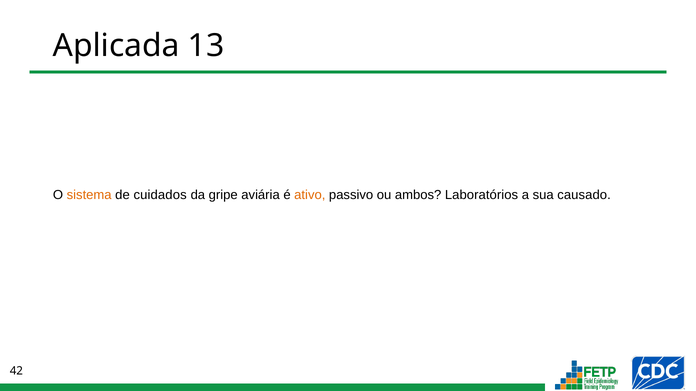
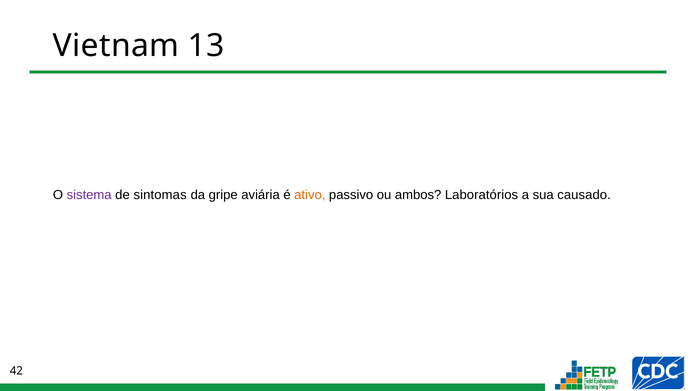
Aplicada: Aplicada -> Vietnam
sistema colour: orange -> purple
cuidados: cuidados -> sintomas
